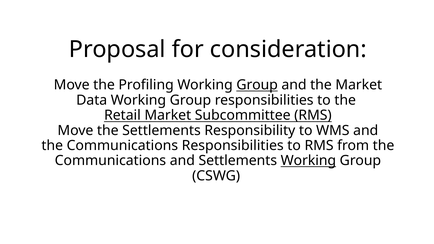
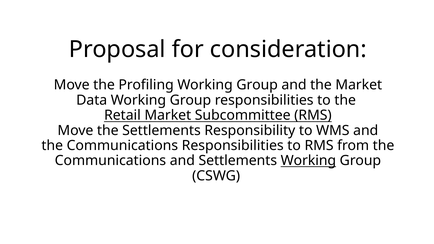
Group at (257, 85) underline: present -> none
